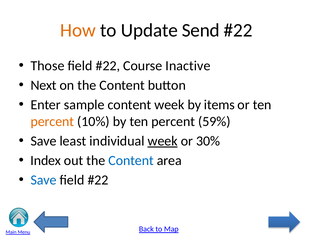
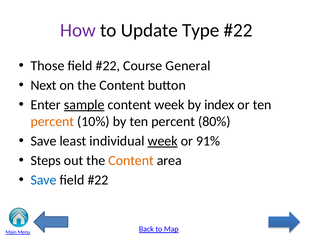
How colour: orange -> purple
Send: Send -> Type
Inactive: Inactive -> General
sample underline: none -> present
items: items -> index
59%: 59% -> 80%
30%: 30% -> 91%
Index: Index -> Steps
Content at (131, 160) colour: blue -> orange
